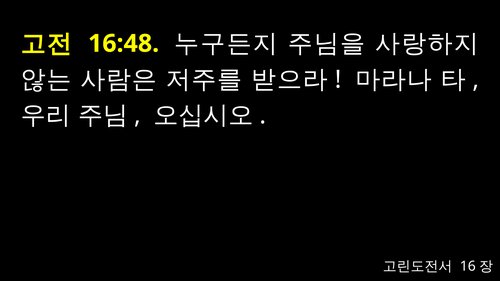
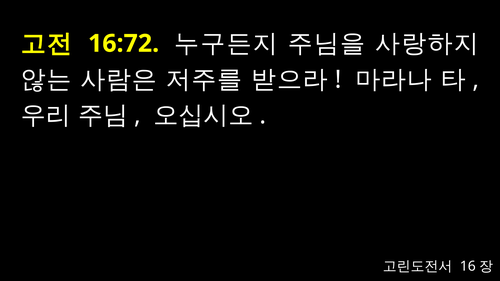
16:48: 16:48 -> 16:72
